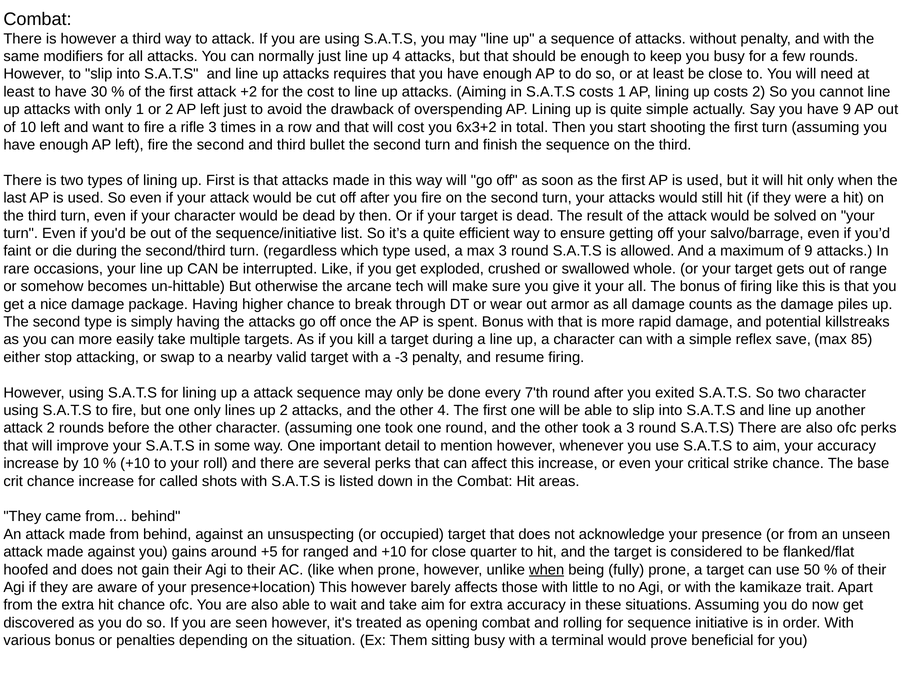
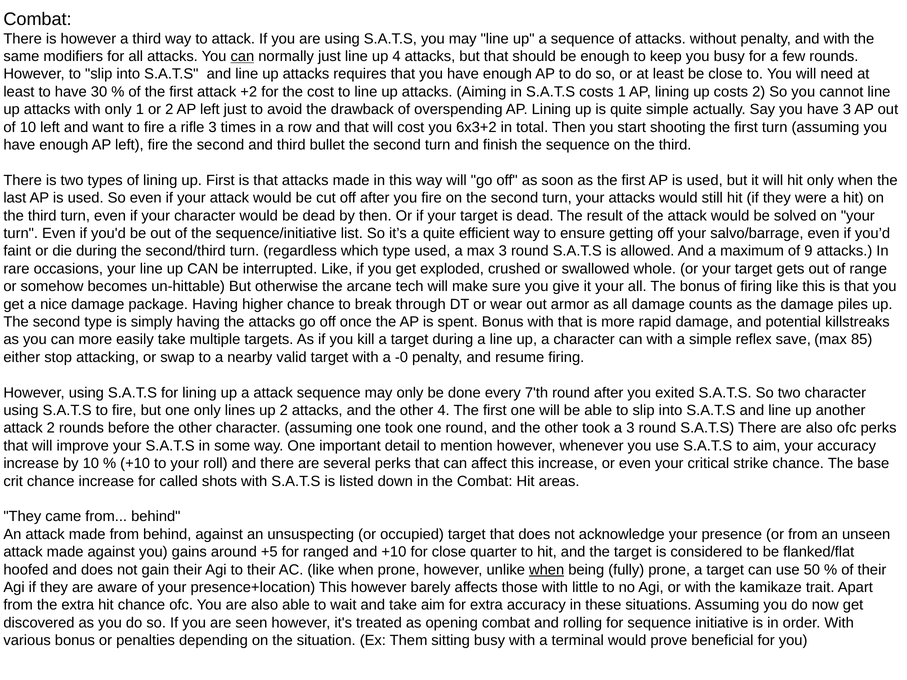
can at (242, 56) underline: none -> present
have 9: 9 -> 3
-3: -3 -> -0
